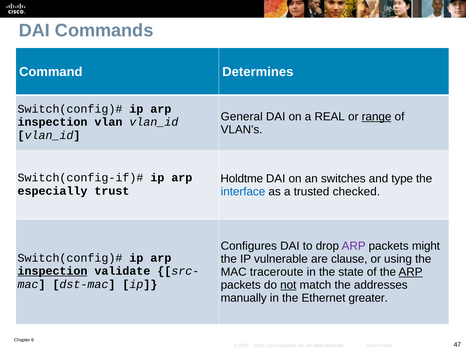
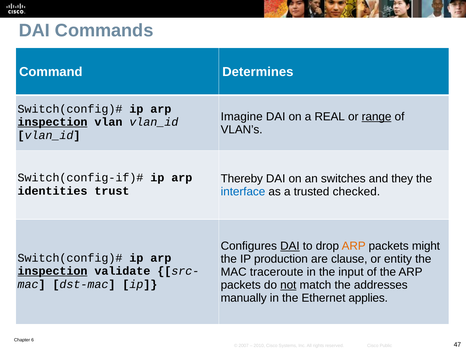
General: General -> Imagine
inspection at (53, 122) underline: none -> present
Holdtme: Holdtme -> Thereby
type: type -> they
especially: especially -> identities
DAI at (290, 246) underline: none -> present
ARP at (354, 246) colour: purple -> orange
vulnerable: vulnerable -> production
using: using -> entity
state: state -> input
ARP at (411, 272) underline: present -> none
greater: greater -> applies
